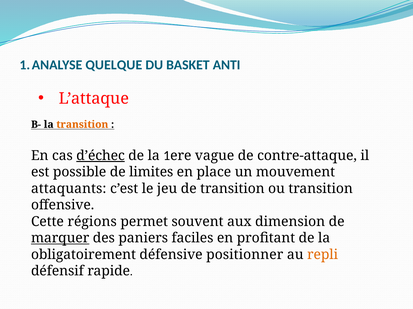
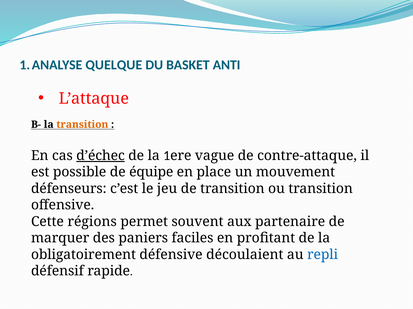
limites: limites -> équipe
attaquants: attaquants -> défenseurs
dimension: dimension -> partenaire
marquer underline: present -> none
positionner: positionner -> découlaient
repli colour: orange -> blue
